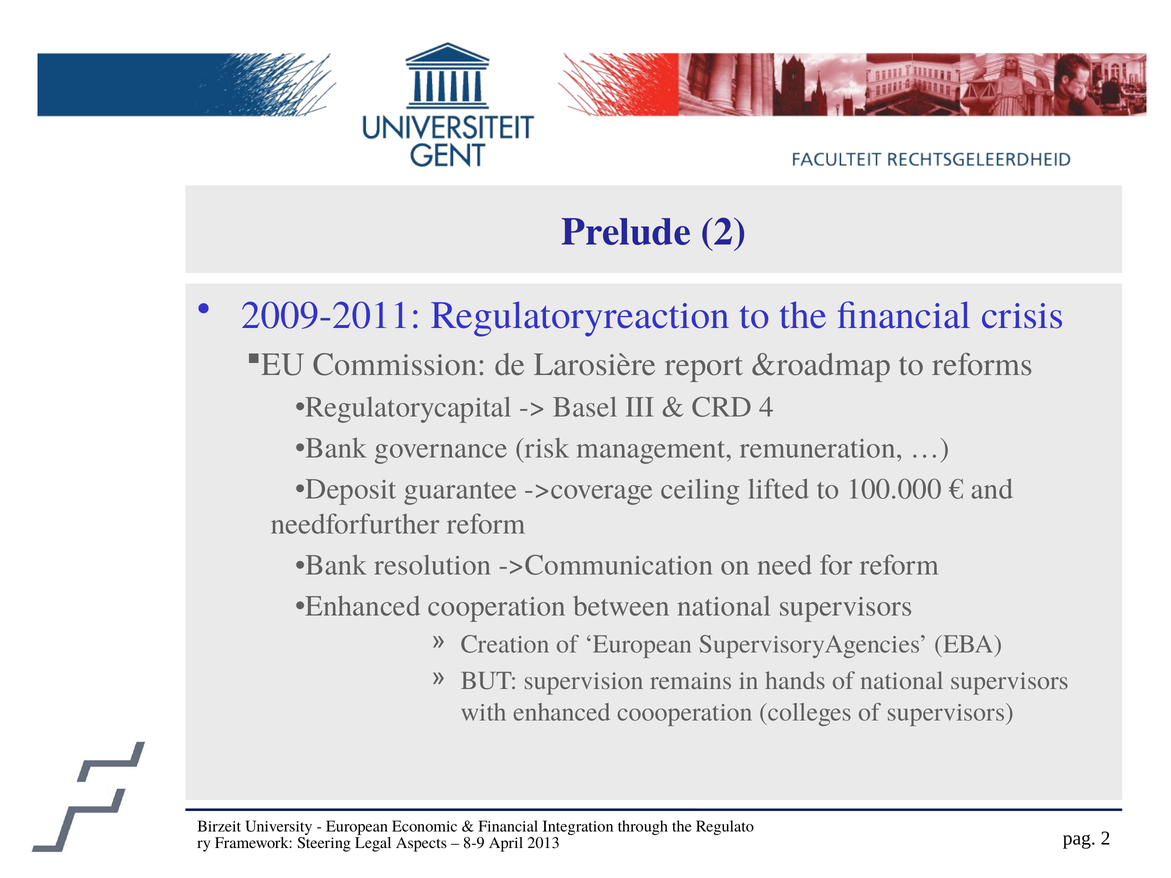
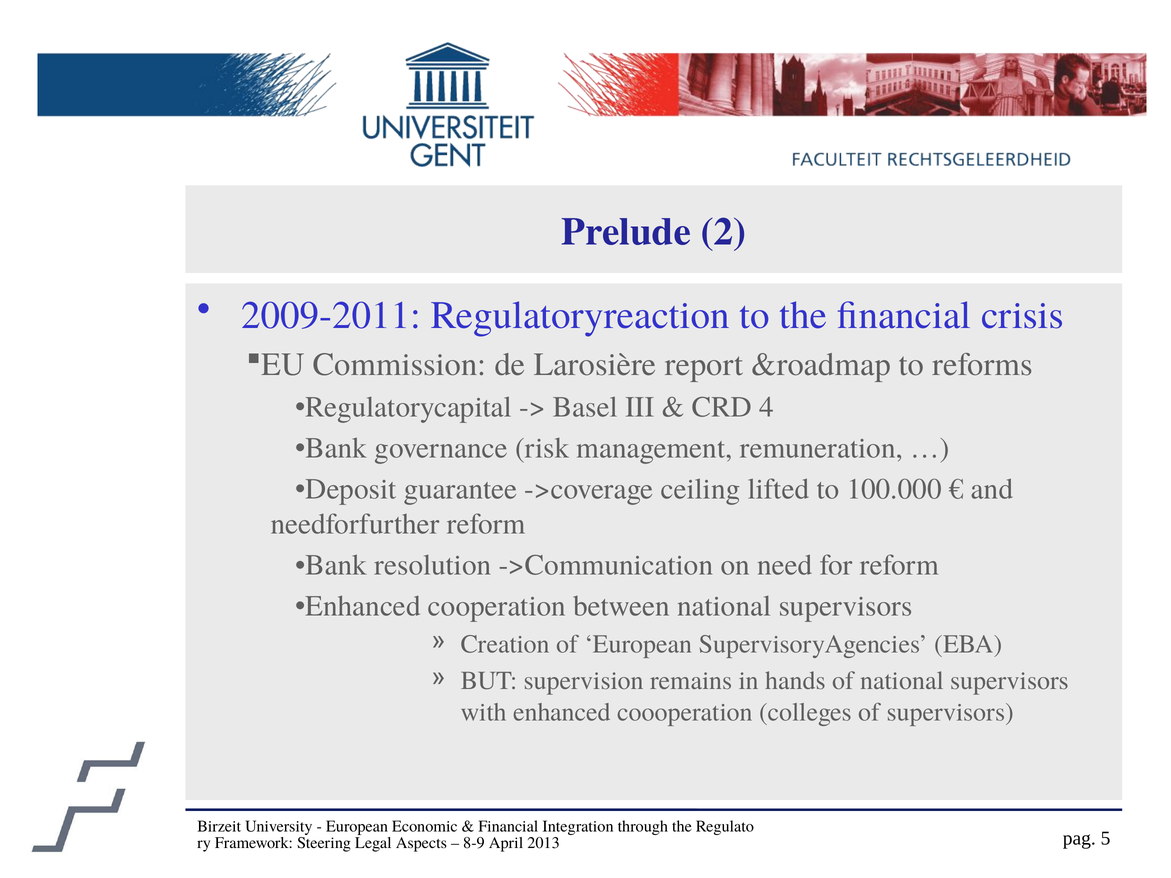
pag 2: 2 -> 5
